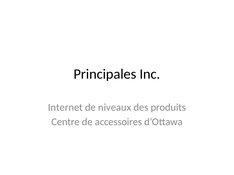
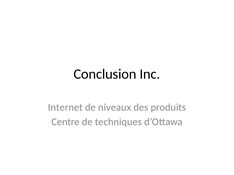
Principales: Principales -> Conclusion
accessoires: accessoires -> techniques
